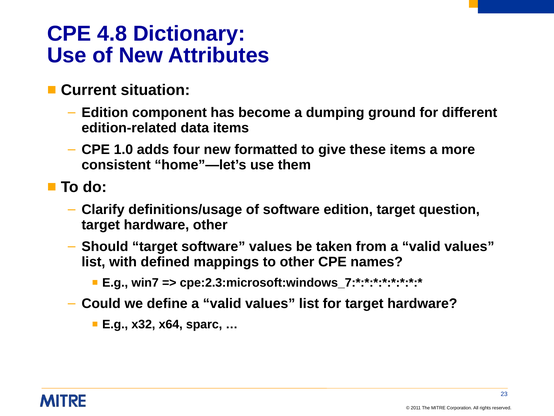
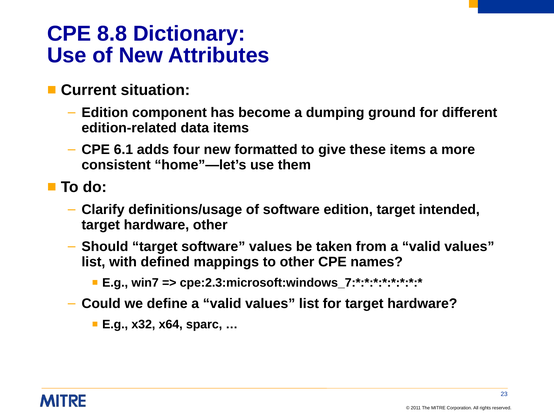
4.8: 4.8 -> 8.8
1.0: 1.0 -> 6.1
question: question -> intended
